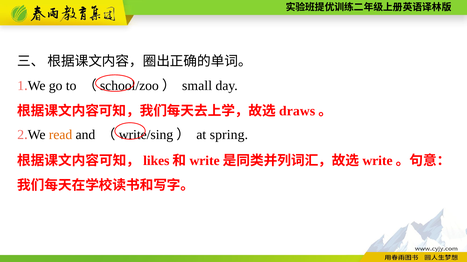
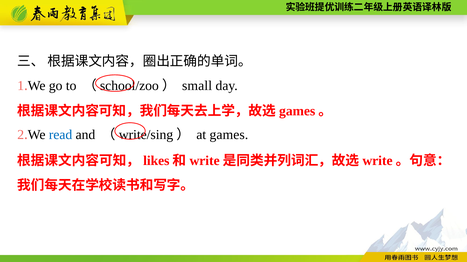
draws at (297, 111): draws -> games
read colour: orange -> blue
at spring: spring -> games
